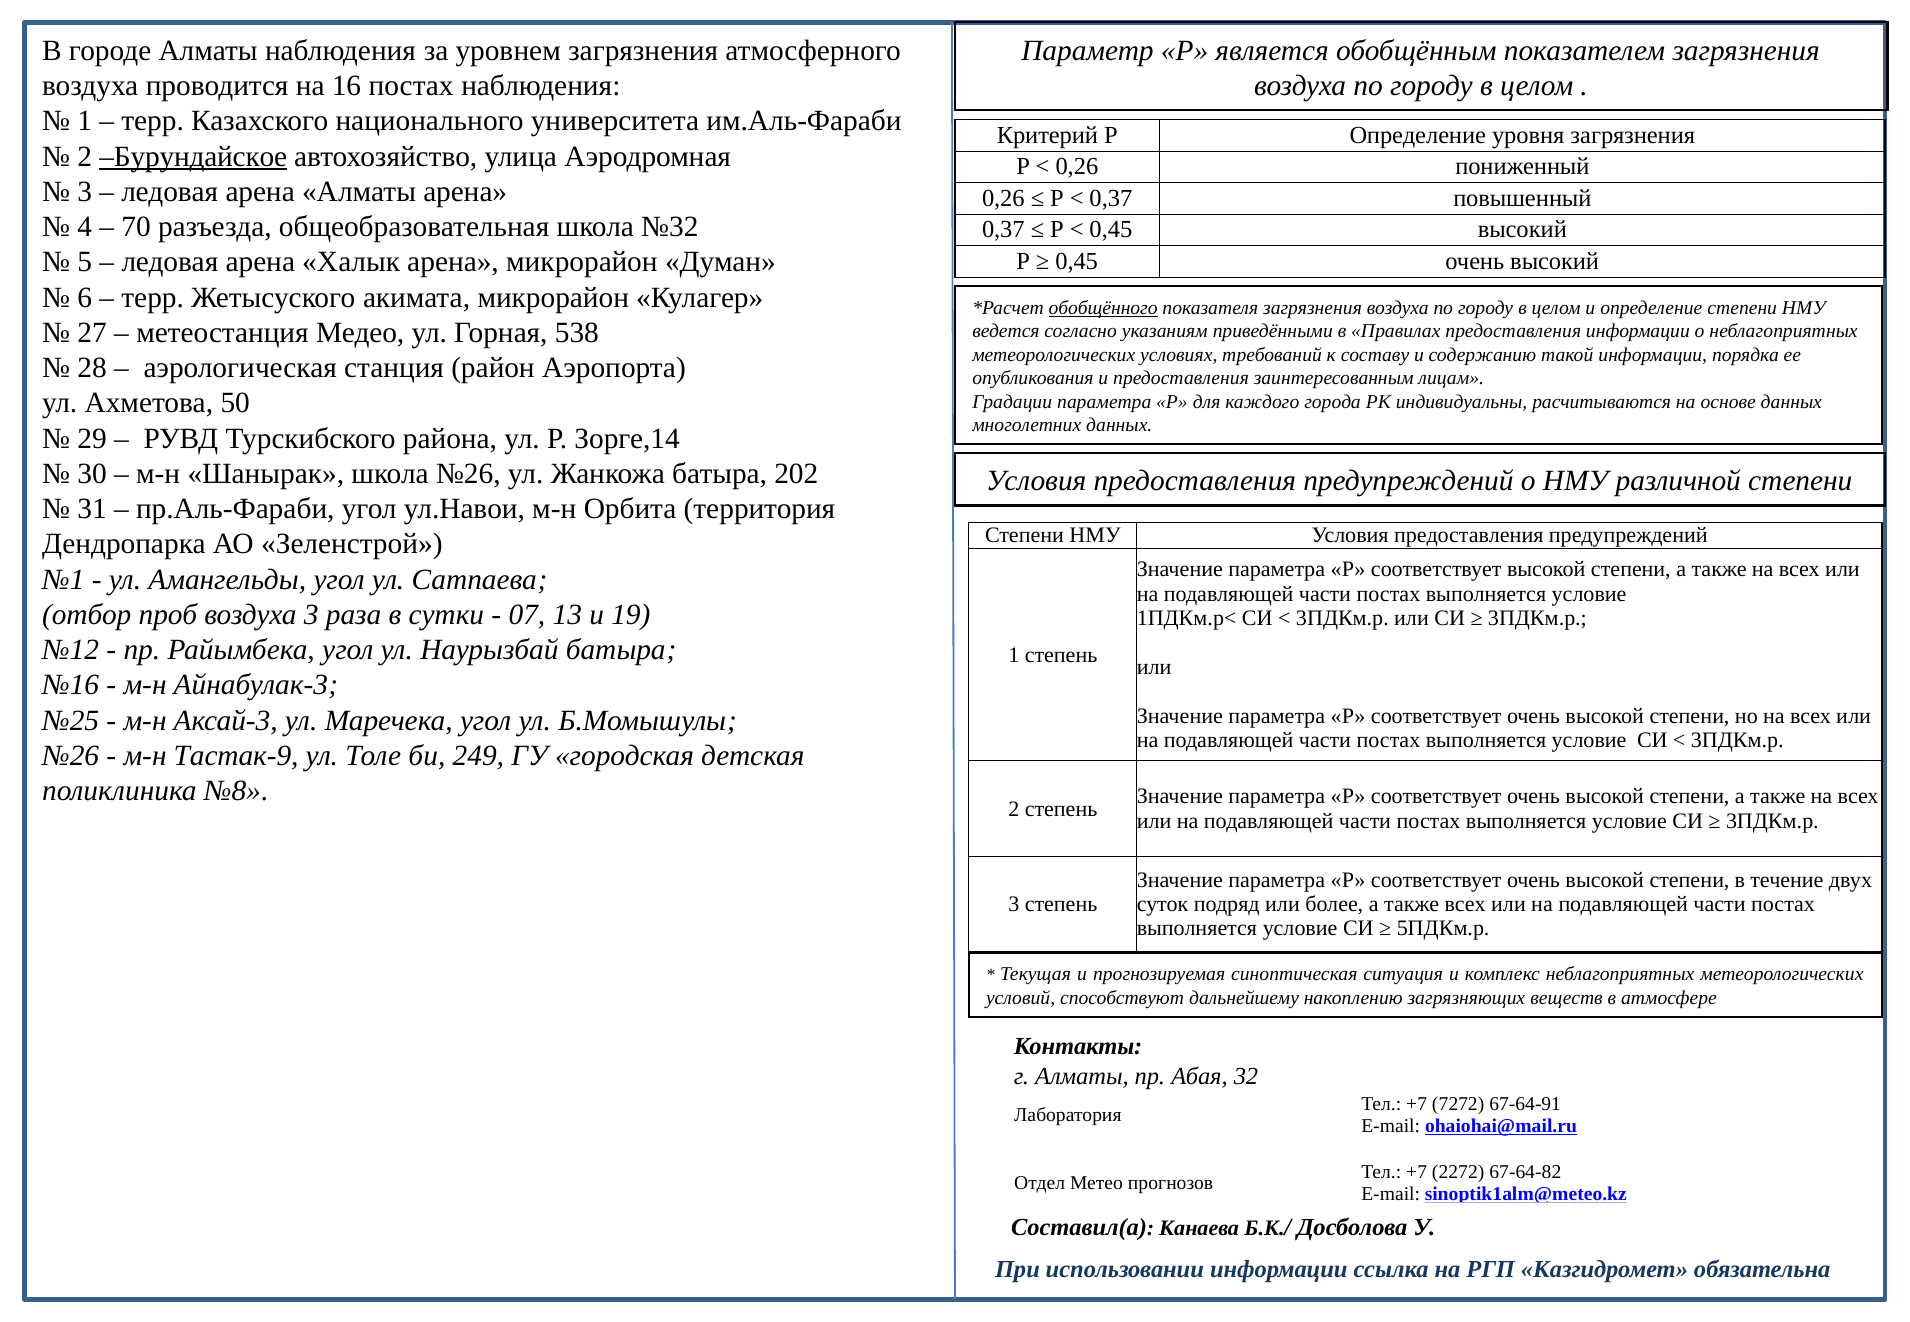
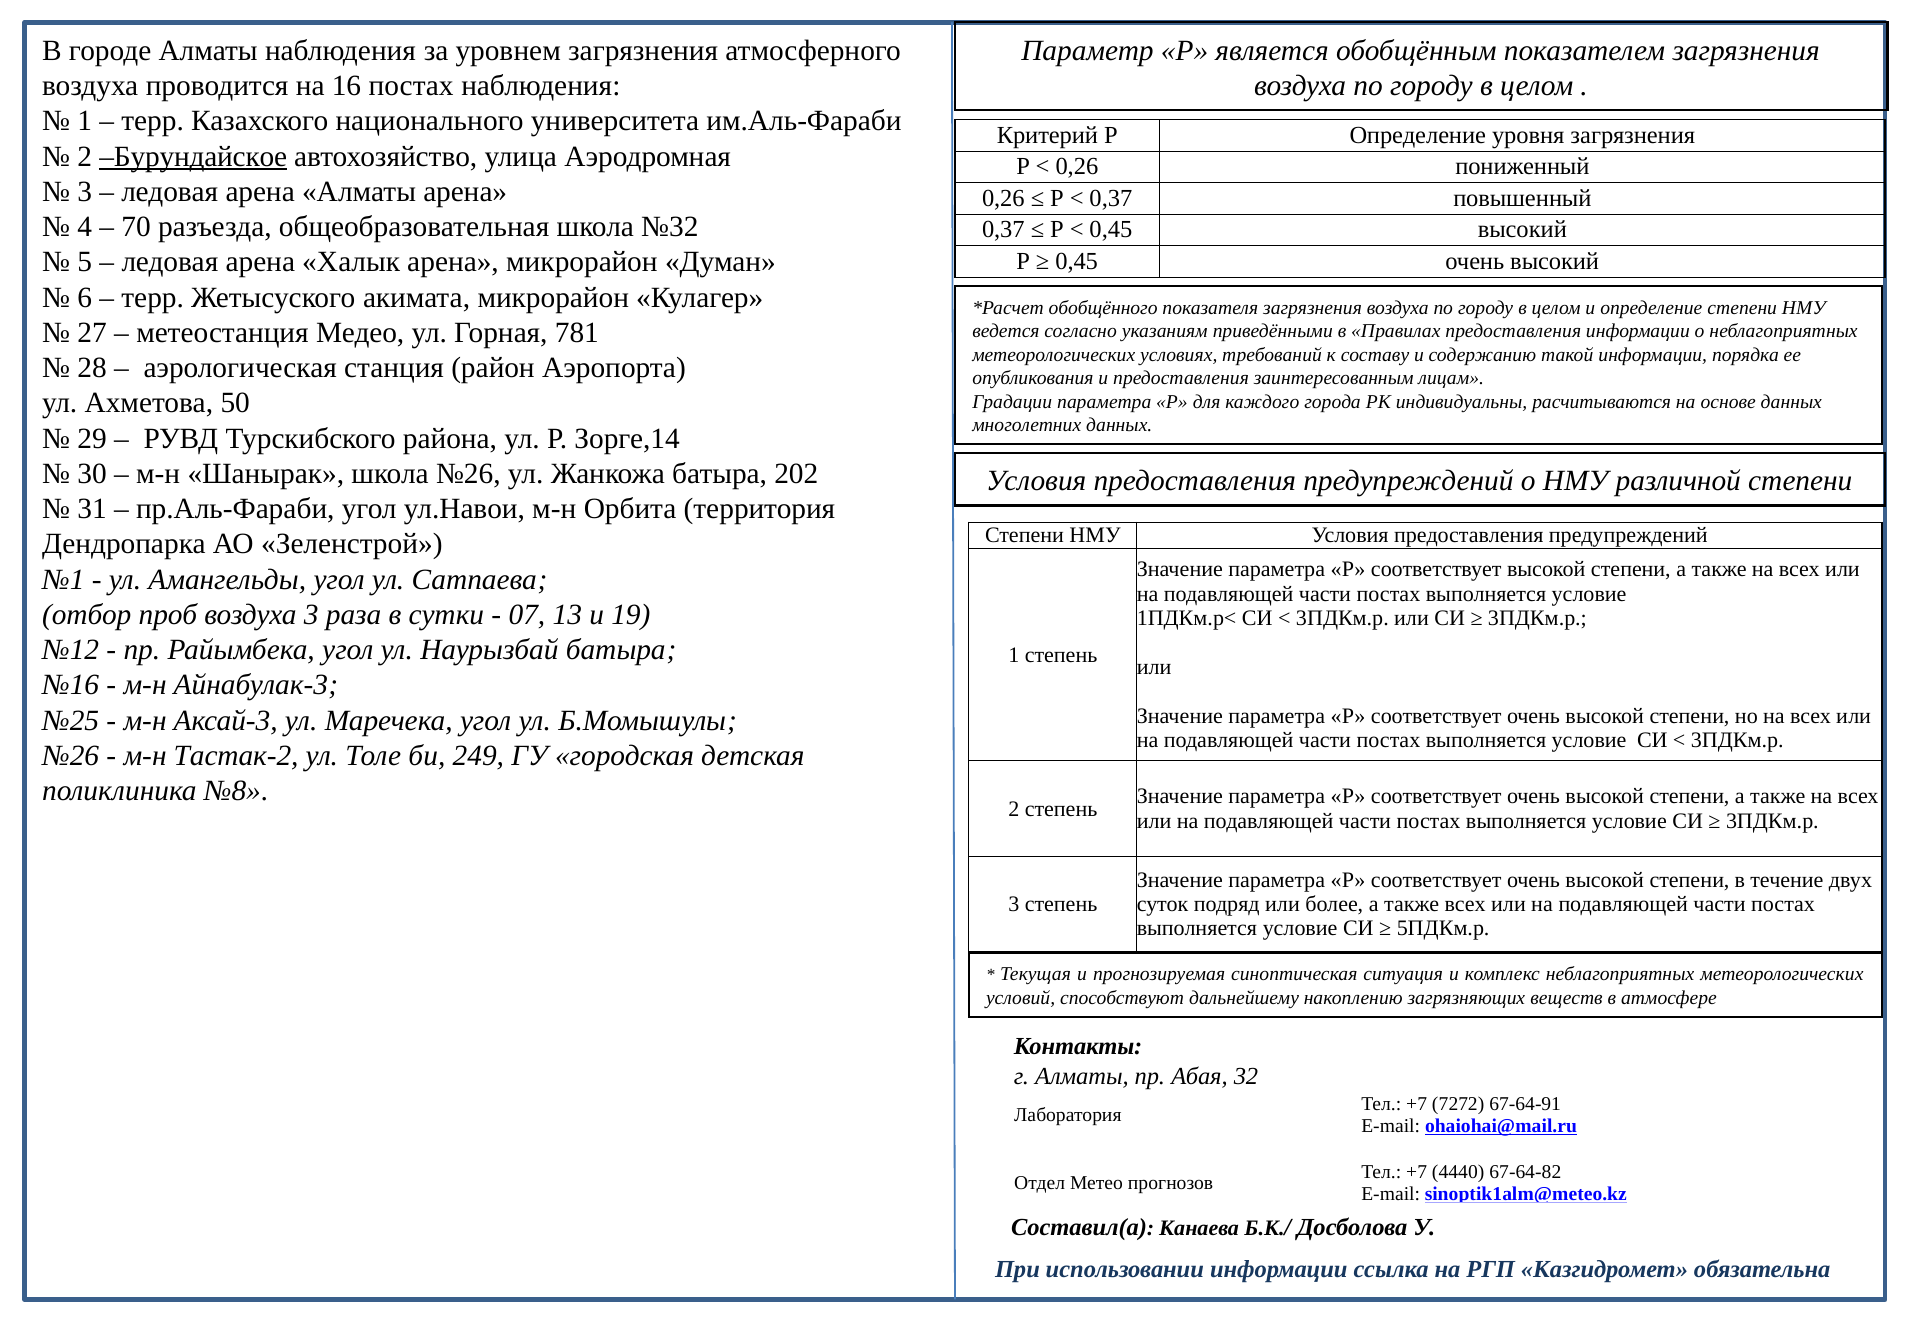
обобщённого underline: present -> none
538: 538 -> 781
Тастак-9: Тастак-9 -> Тастак-2
2272: 2272 -> 4440
